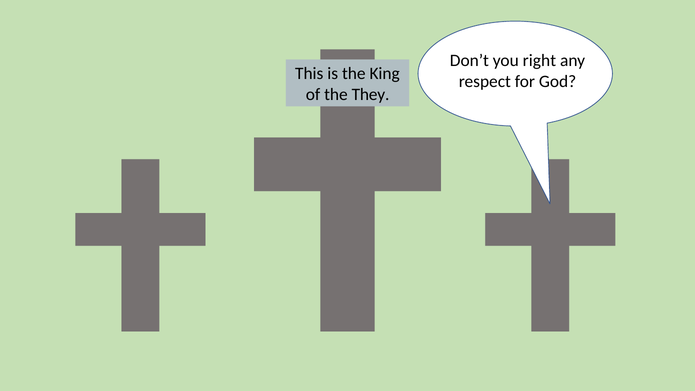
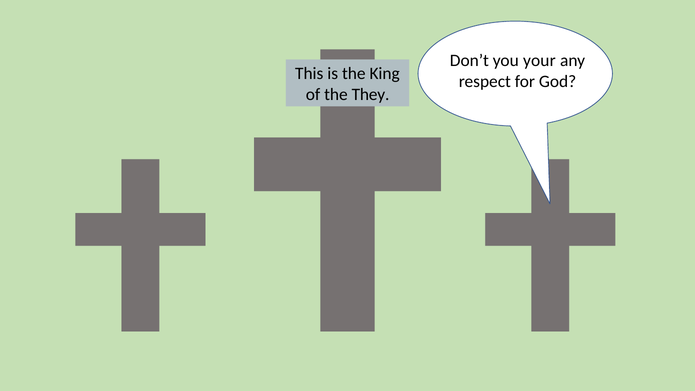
right: right -> your
